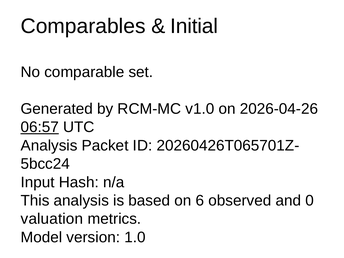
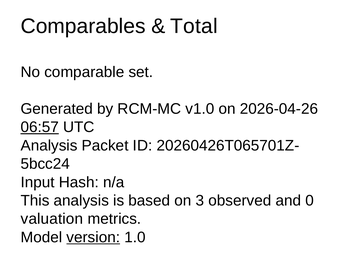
Initial: Initial -> Total
6: 6 -> 3
version underline: none -> present
